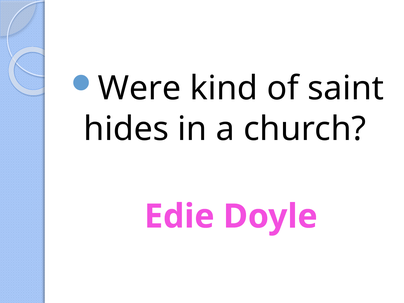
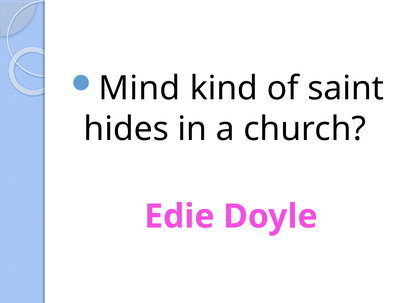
Were: Were -> Mind
